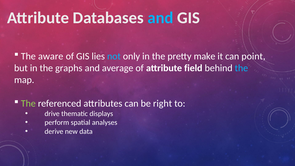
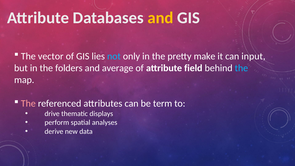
and at (160, 18) colour: light blue -> yellow
aware: aware -> vector
point: point -> input
graphs: graphs -> folders
The at (28, 104) colour: light green -> pink
right: right -> term
